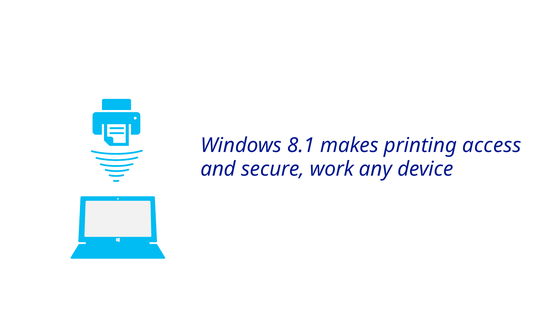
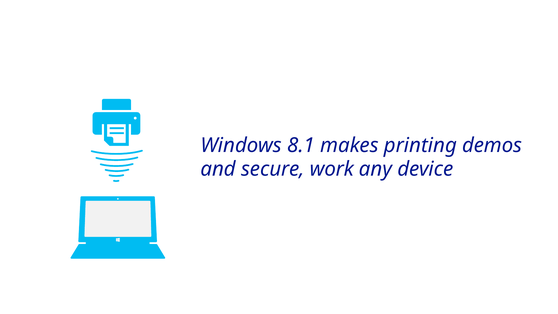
access: access -> demos
